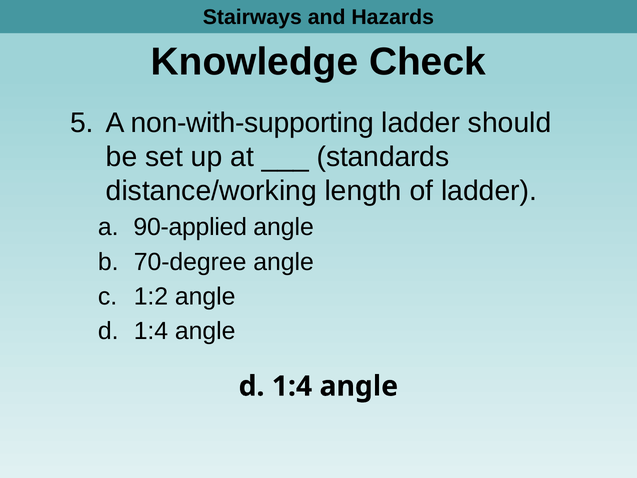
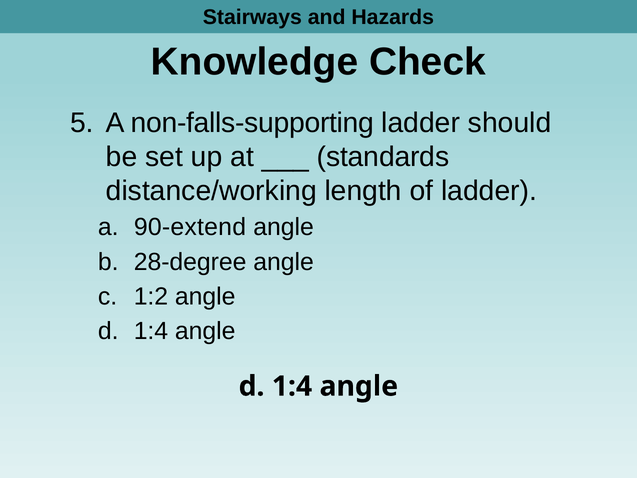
non-with-supporting: non-with-supporting -> non-falls-supporting
90-applied: 90-applied -> 90-extend
70-degree: 70-degree -> 28-degree
